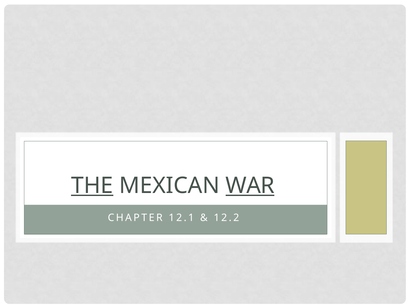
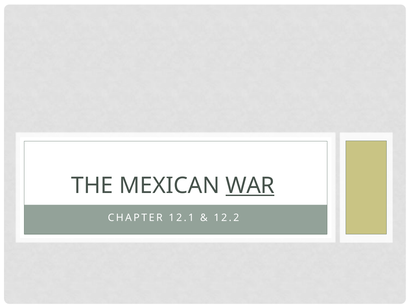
THE underline: present -> none
